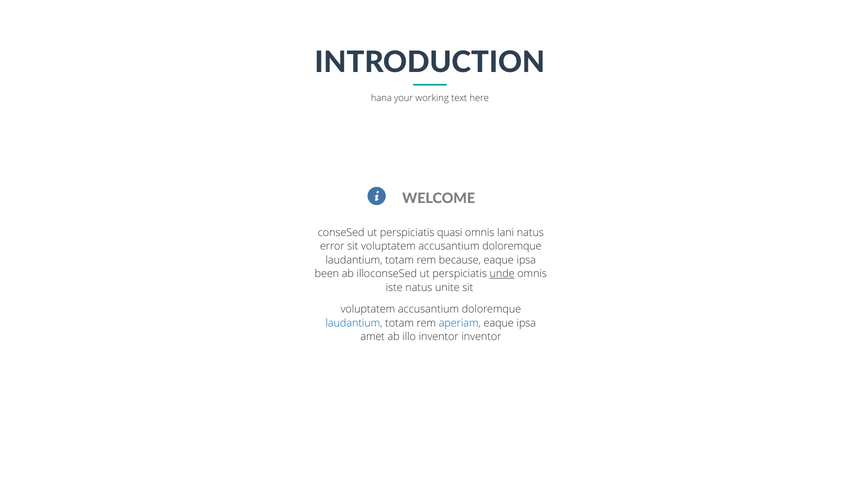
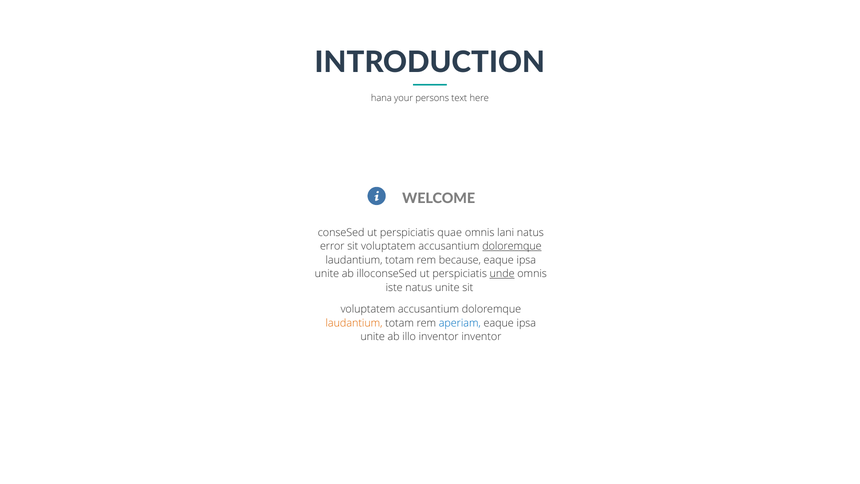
working: working -> persons
quasi: quasi -> quae
doloremque at (512, 246) underline: none -> present
been at (327, 274): been -> unite
laudantium at (354, 323) colour: blue -> orange
amet at (373, 336): amet -> unite
